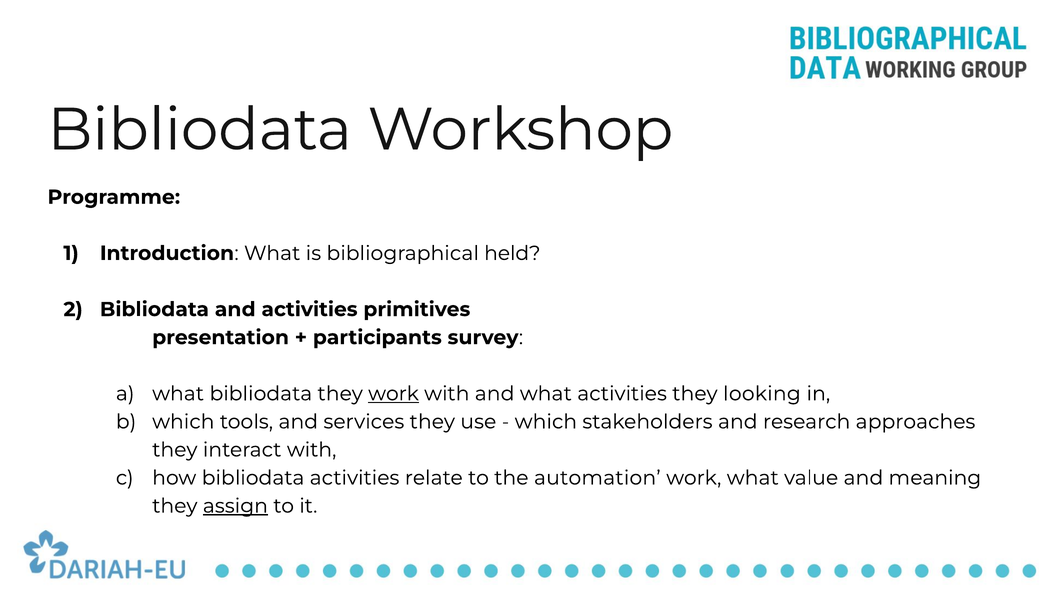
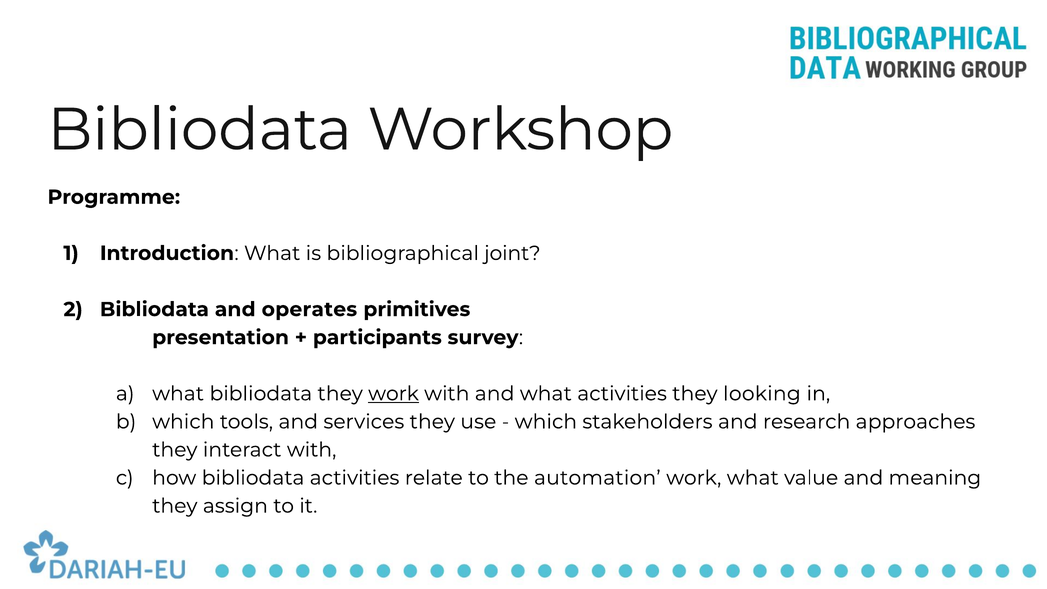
held: held -> joint
and activities: activities -> operates
assign underline: present -> none
